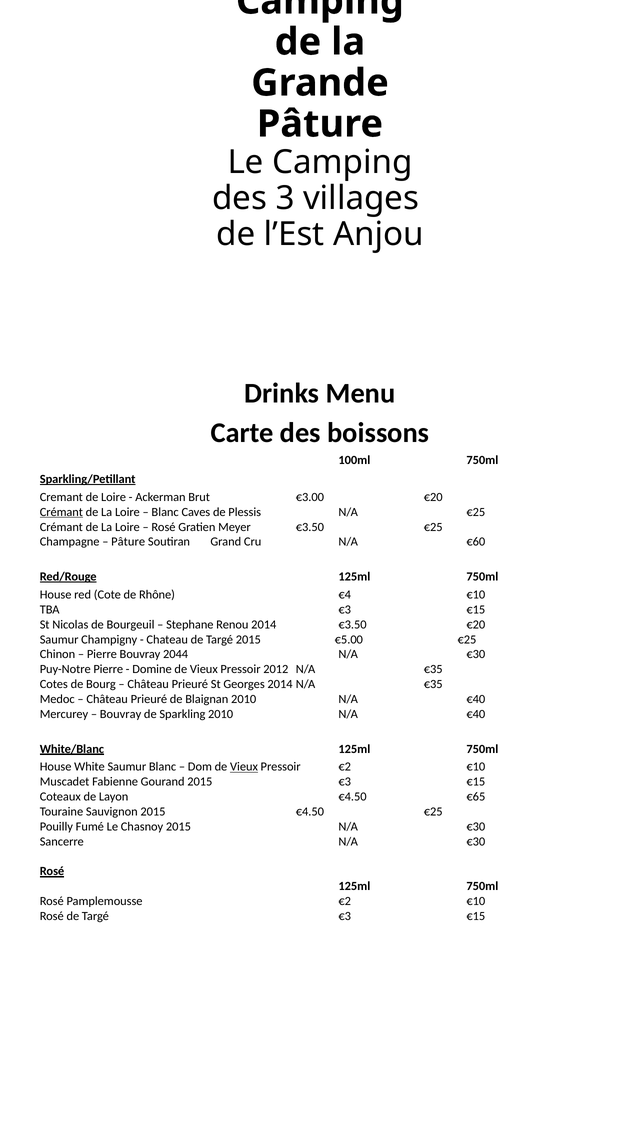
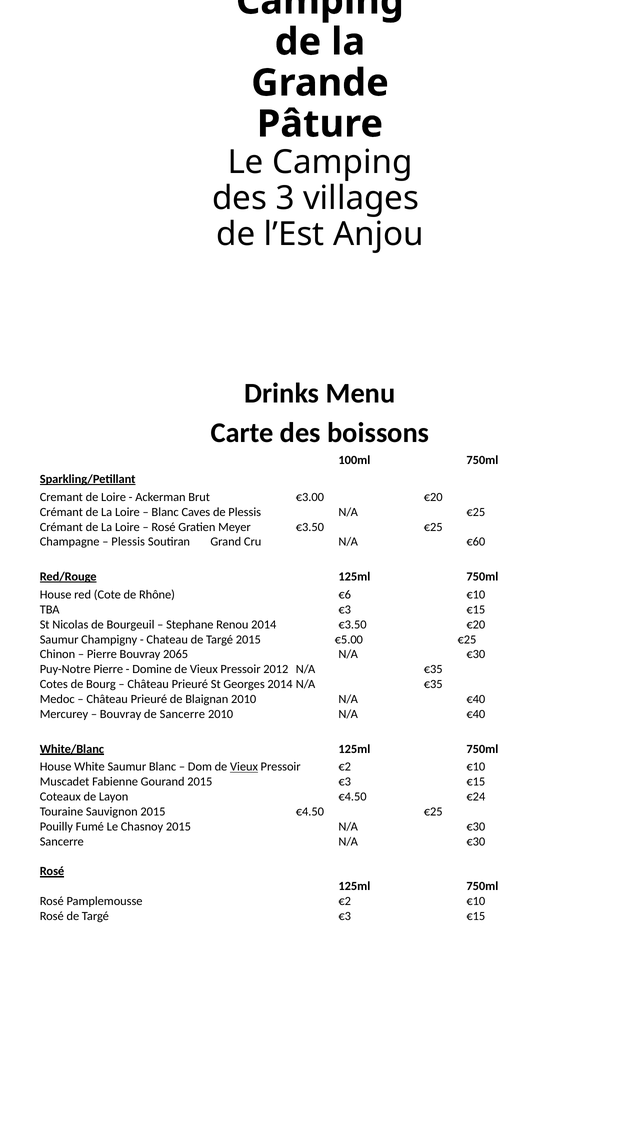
Crémant at (61, 512) underline: present -> none
Pâture at (128, 542): Pâture -> Plessis
€4: €4 -> €6
2044: 2044 -> 2065
de Sparkling: Sparkling -> Sancerre
€65: €65 -> €24
